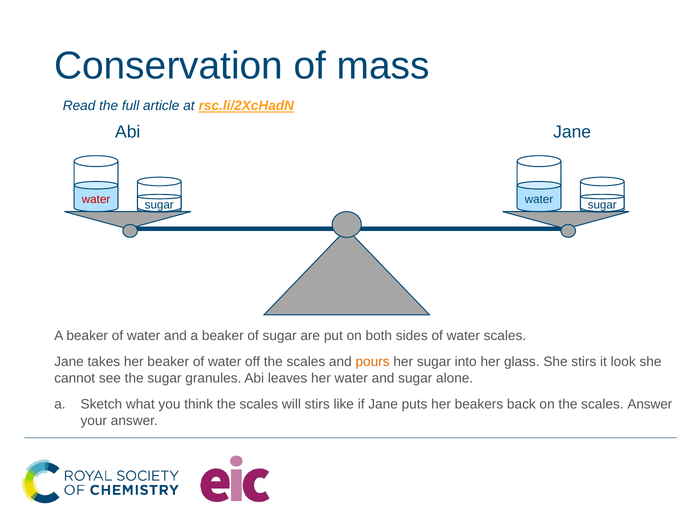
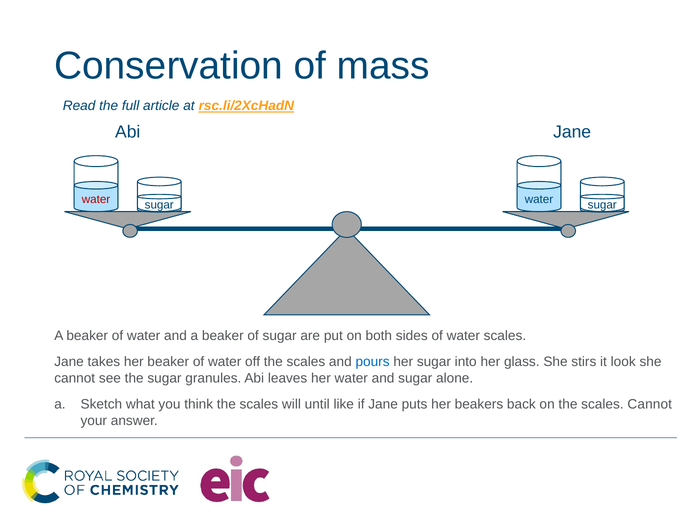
pours colour: orange -> blue
will stirs: stirs -> until
scales Answer: Answer -> Cannot
